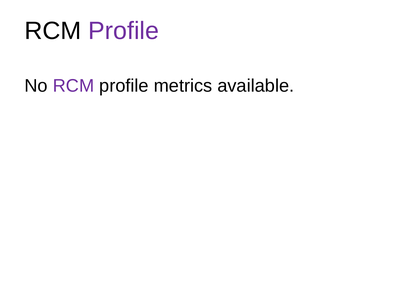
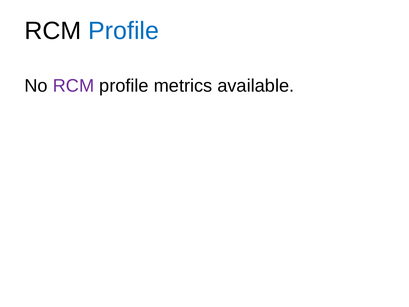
Profile at (124, 31) colour: purple -> blue
